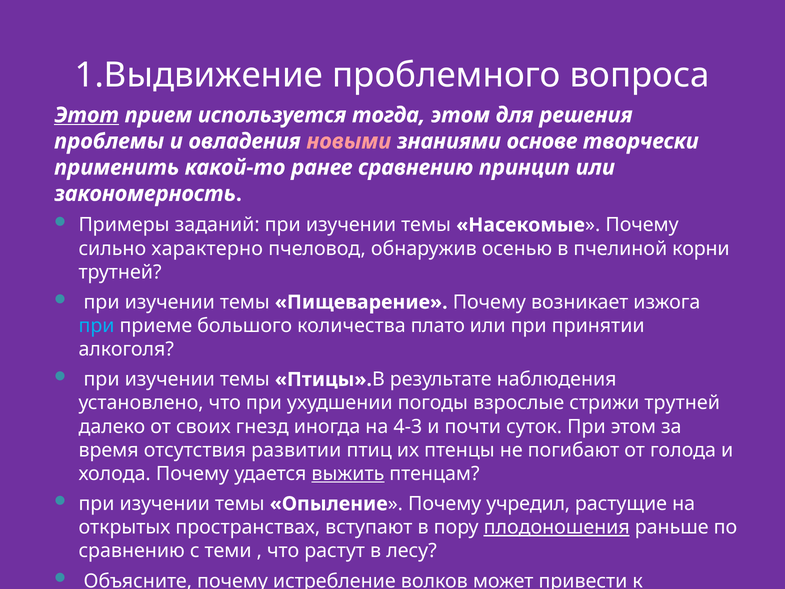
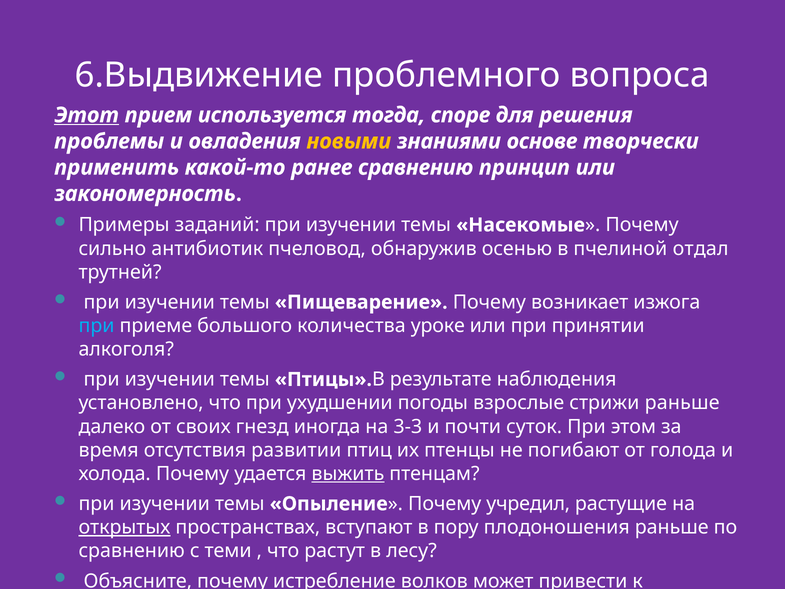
1.Выдвижение: 1.Выдвижение -> 6.Выдвижение
тогда этом: этом -> споре
новыми colour: pink -> yellow
характерно: характерно -> антибиотик
корни: корни -> отдал
плато: плато -> уроке
стрижи трутней: трутней -> раньше
4-3: 4-3 -> 3-3
открытых underline: none -> present
плодоношения underline: present -> none
